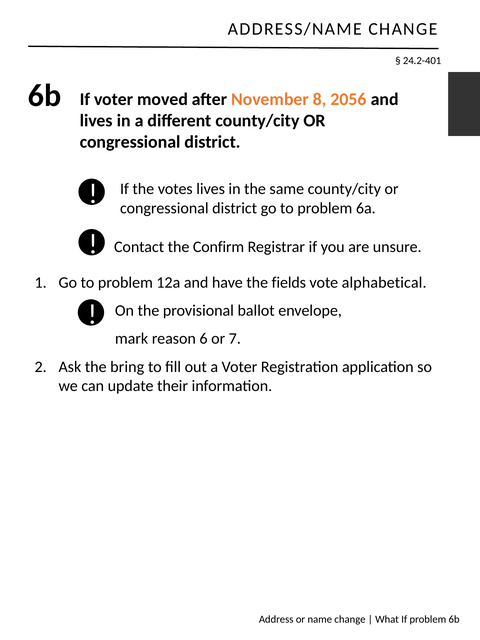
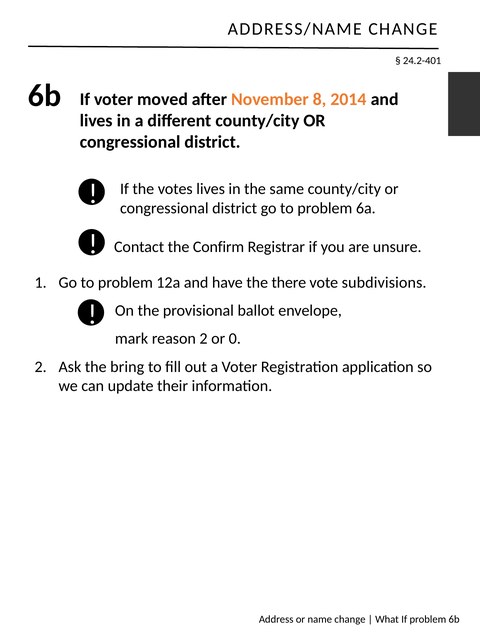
2056: 2056 -> 2014
fields: fields -> there
alphabetical: alphabetical -> subdivisions
reason 6: 6 -> 2
7: 7 -> 0
